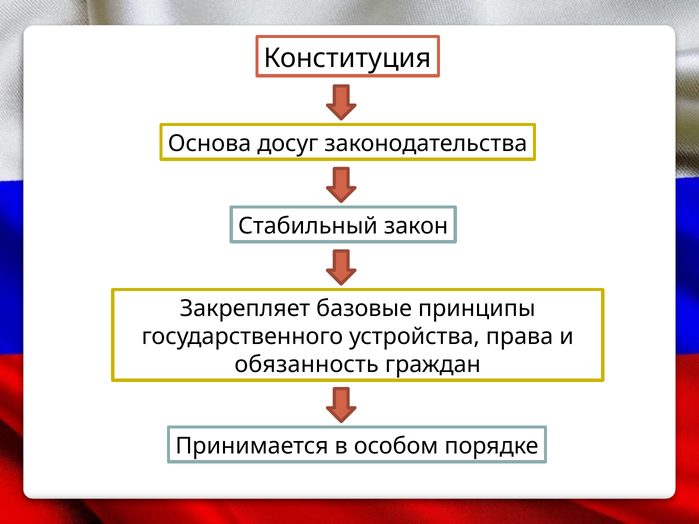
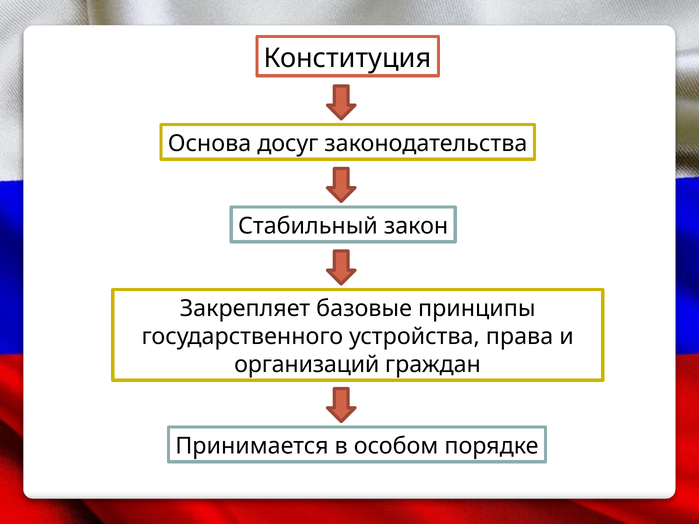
обязанность: обязанность -> организаций
